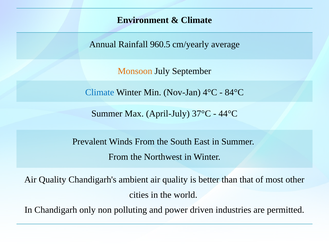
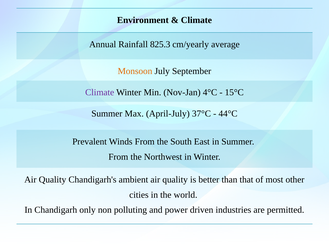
960.5: 960.5 -> 825.3
Climate at (100, 93) colour: blue -> purple
84°C: 84°C -> 15°C
